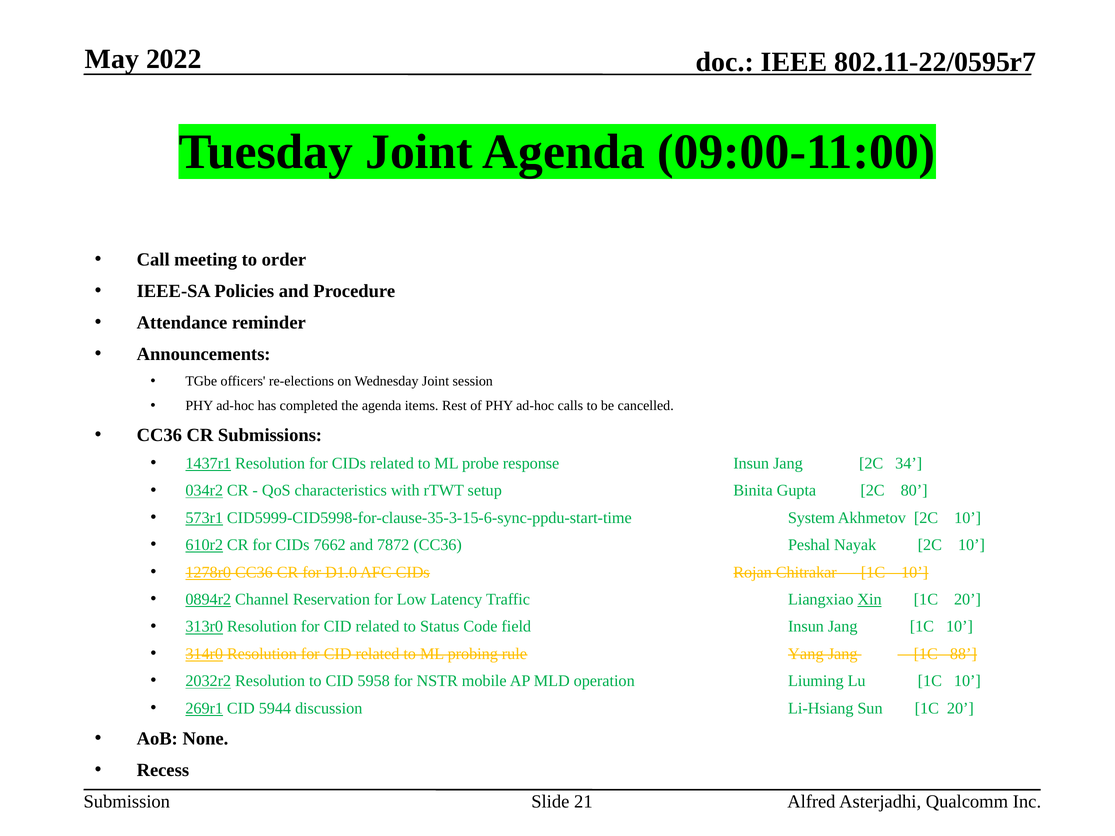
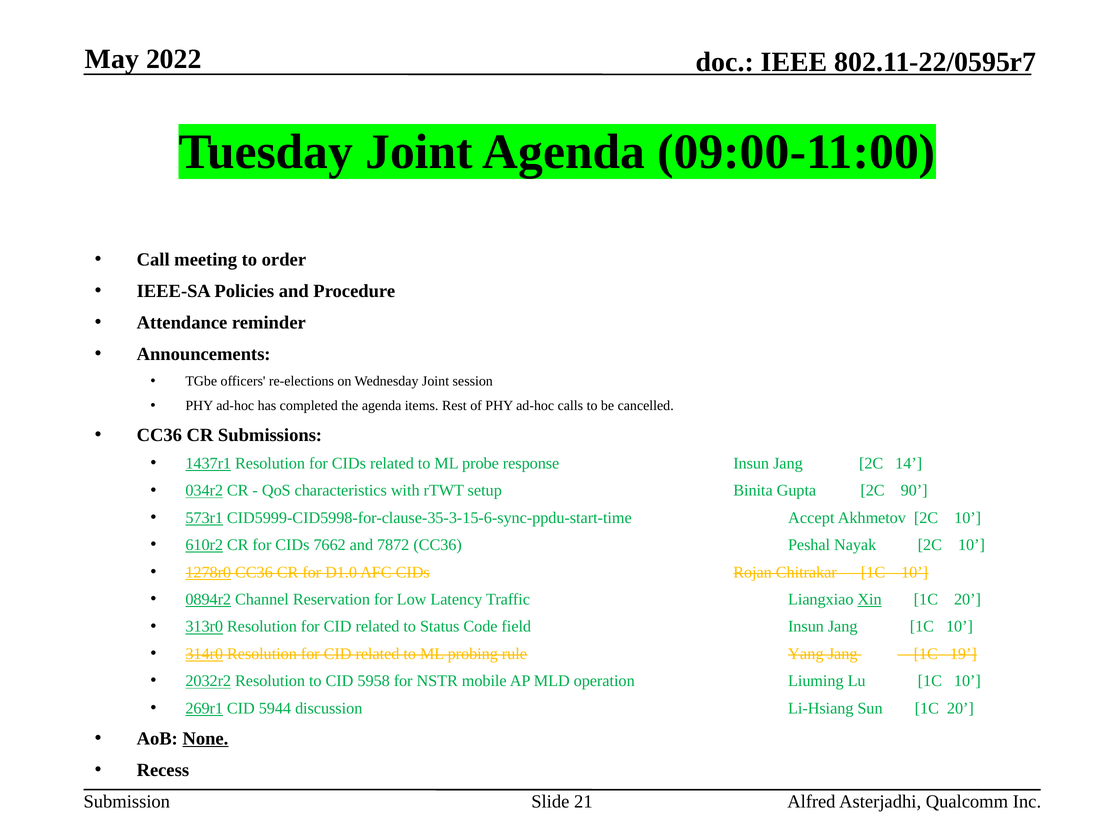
34: 34 -> 14
80: 80 -> 90
System: System -> Accept
88: 88 -> 19
None underline: none -> present
